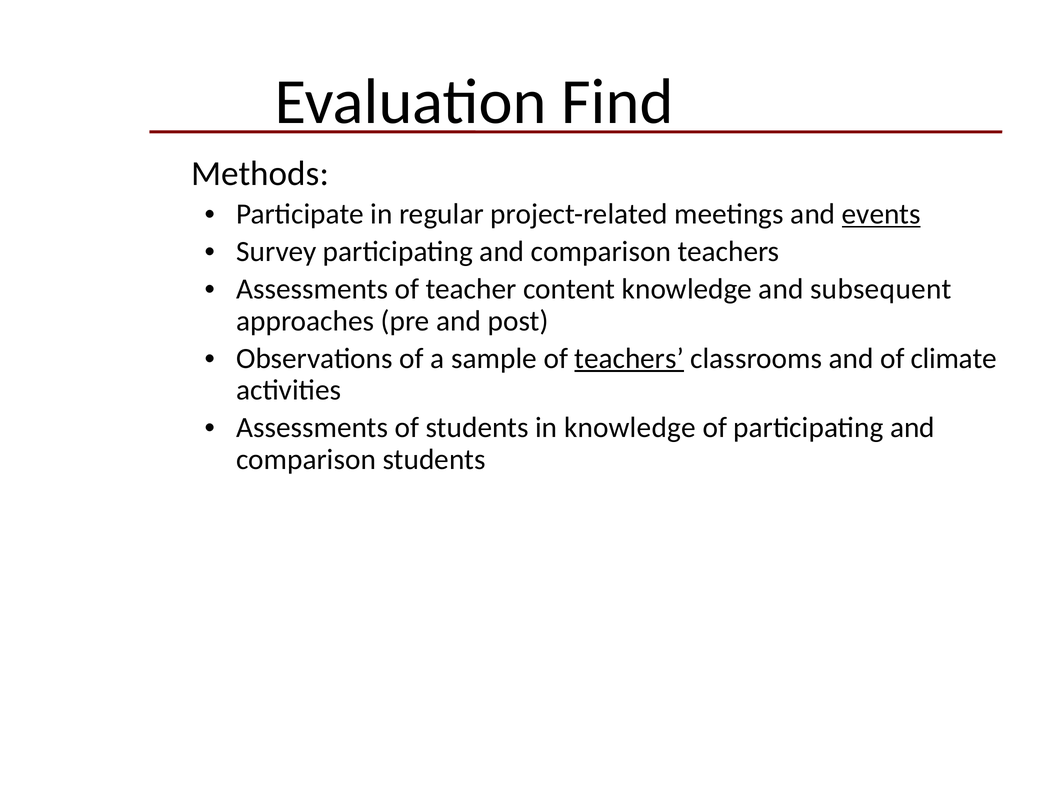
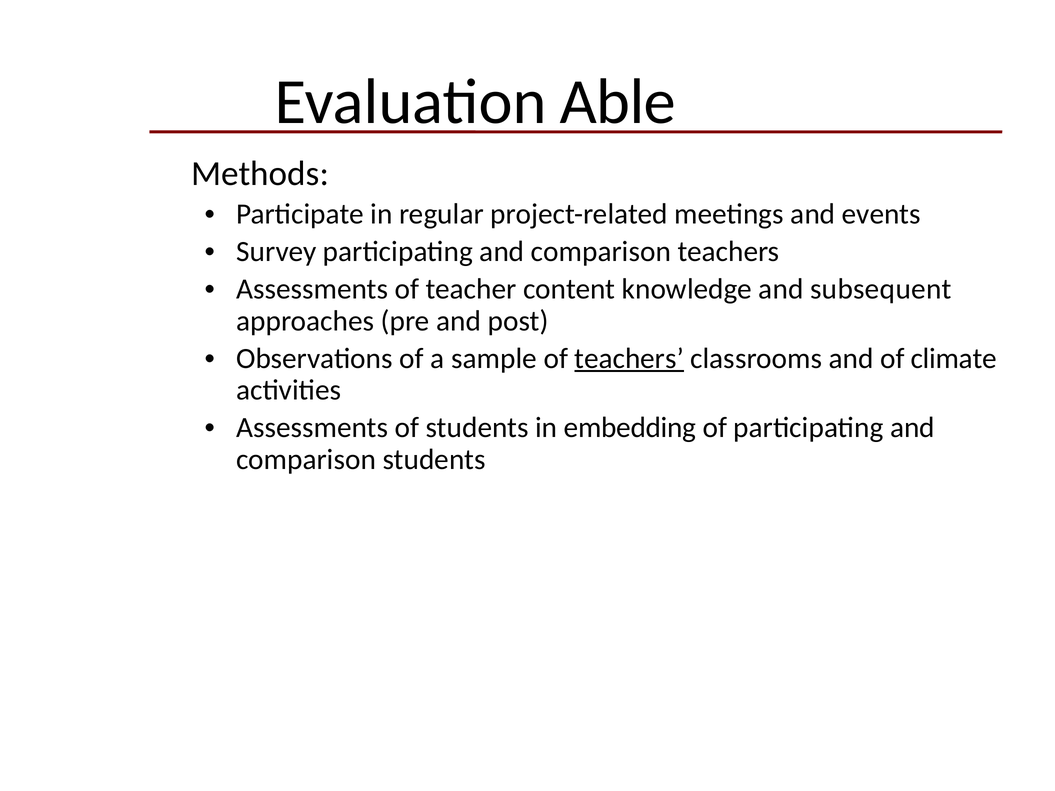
Find: Find -> Able
events underline: present -> none
in knowledge: knowledge -> embedding
